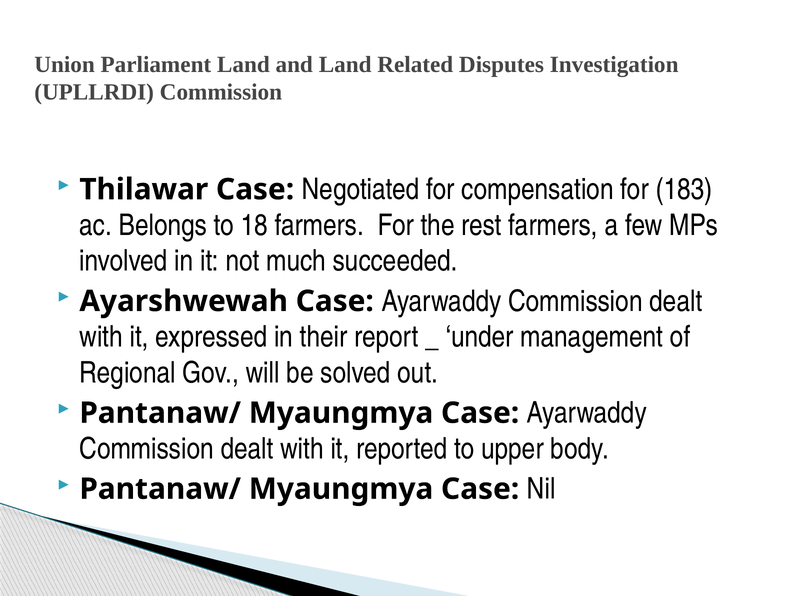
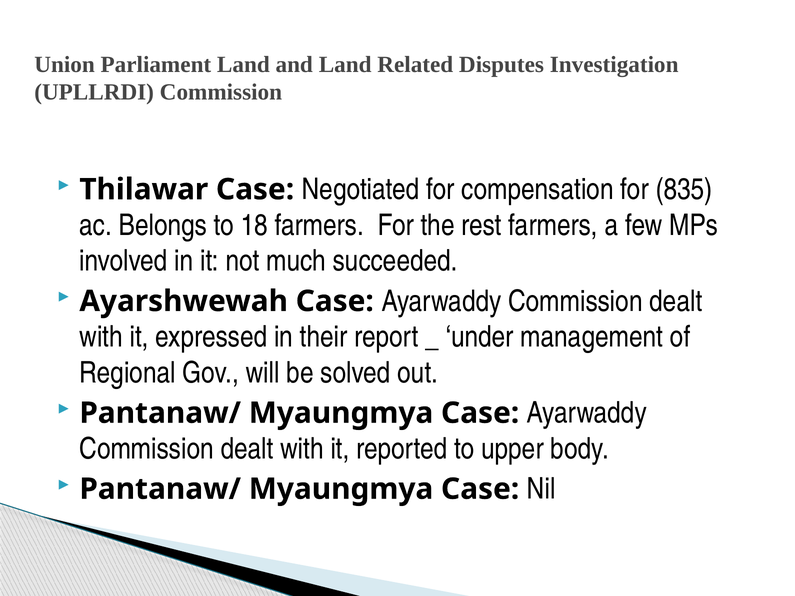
183: 183 -> 835
